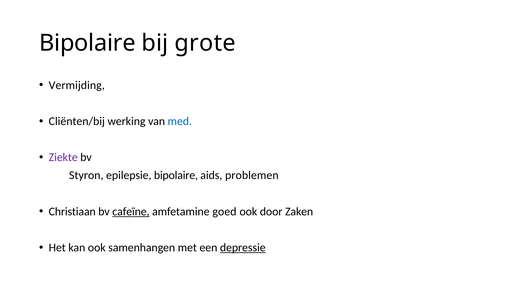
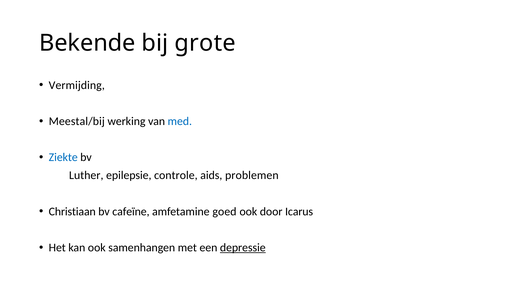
Bipolaire at (87, 43): Bipolaire -> Bekende
Cliënten/bij: Cliënten/bij -> Meestal/bij
Ziekte colour: purple -> blue
Styron: Styron -> Luther
epilepsie bipolaire: bipolaire -> controle
cafeïne underline: present -> none
Zaken: Zaken -> Icarus
